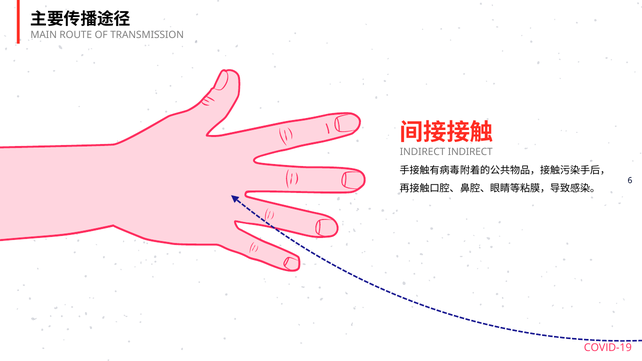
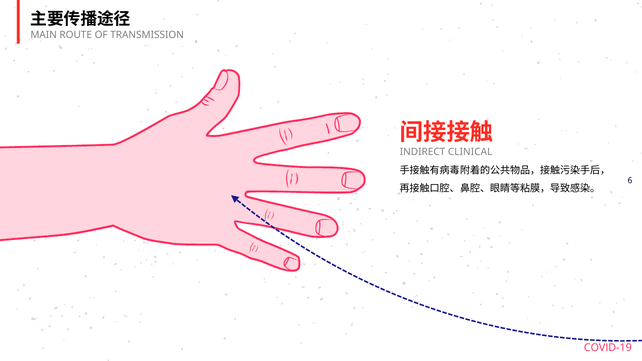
INDIRECT INDIRECT: INDIRECT -> CLINICAL
